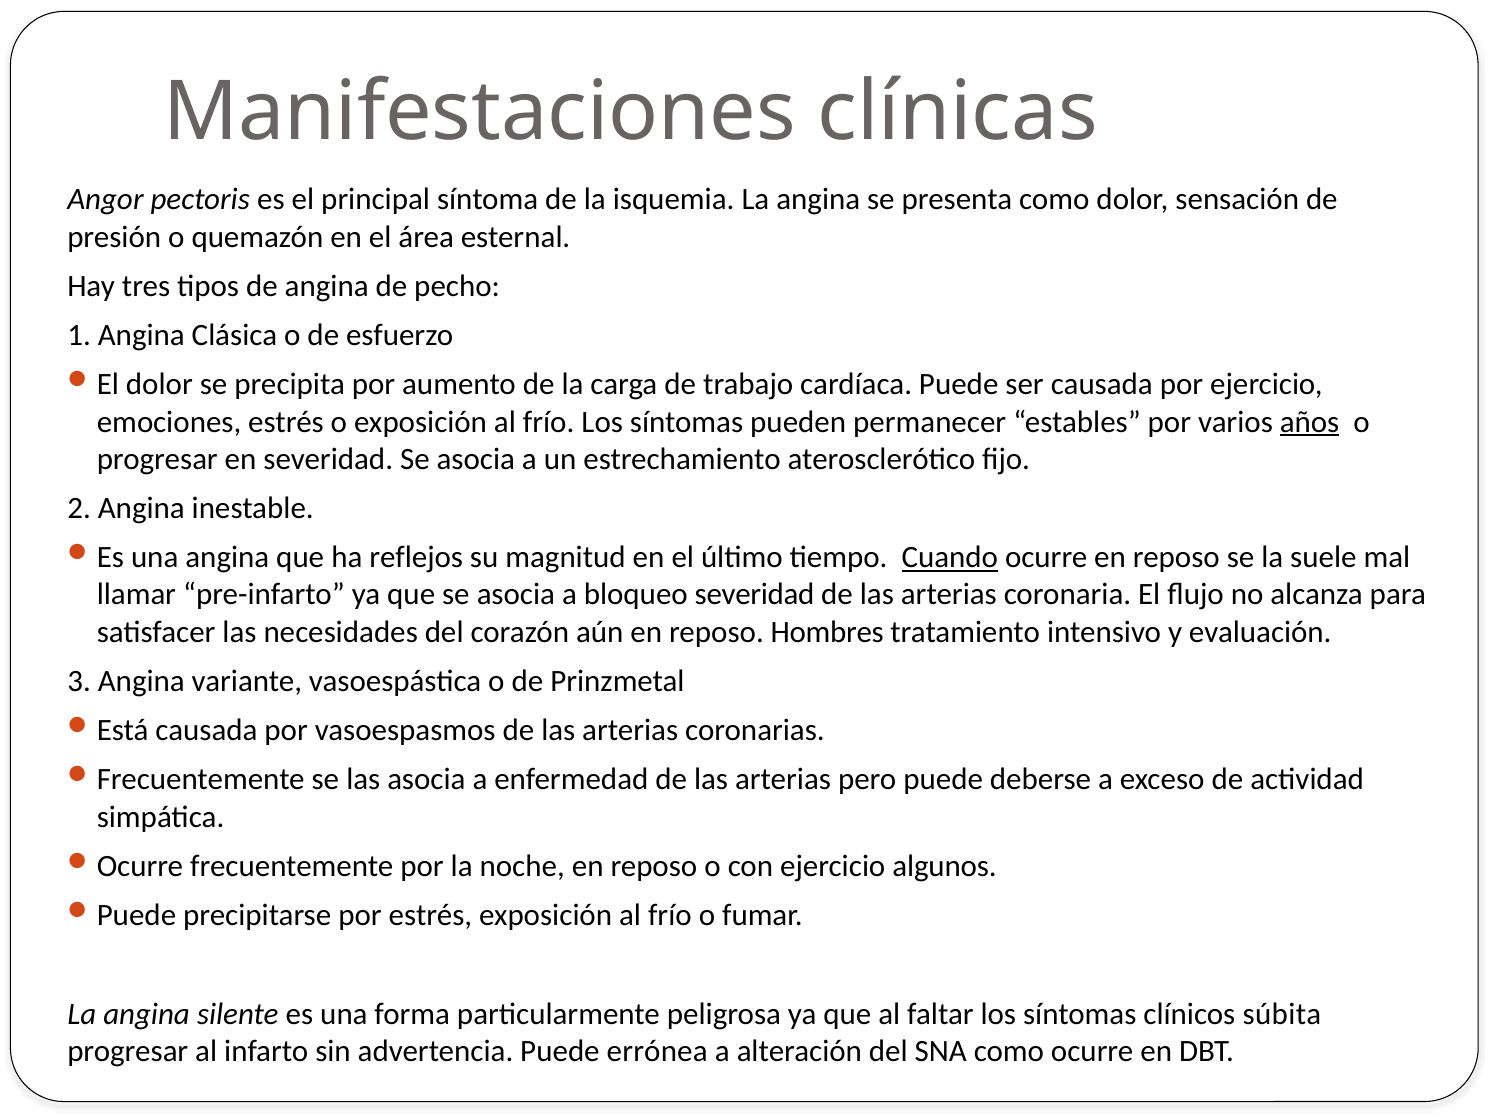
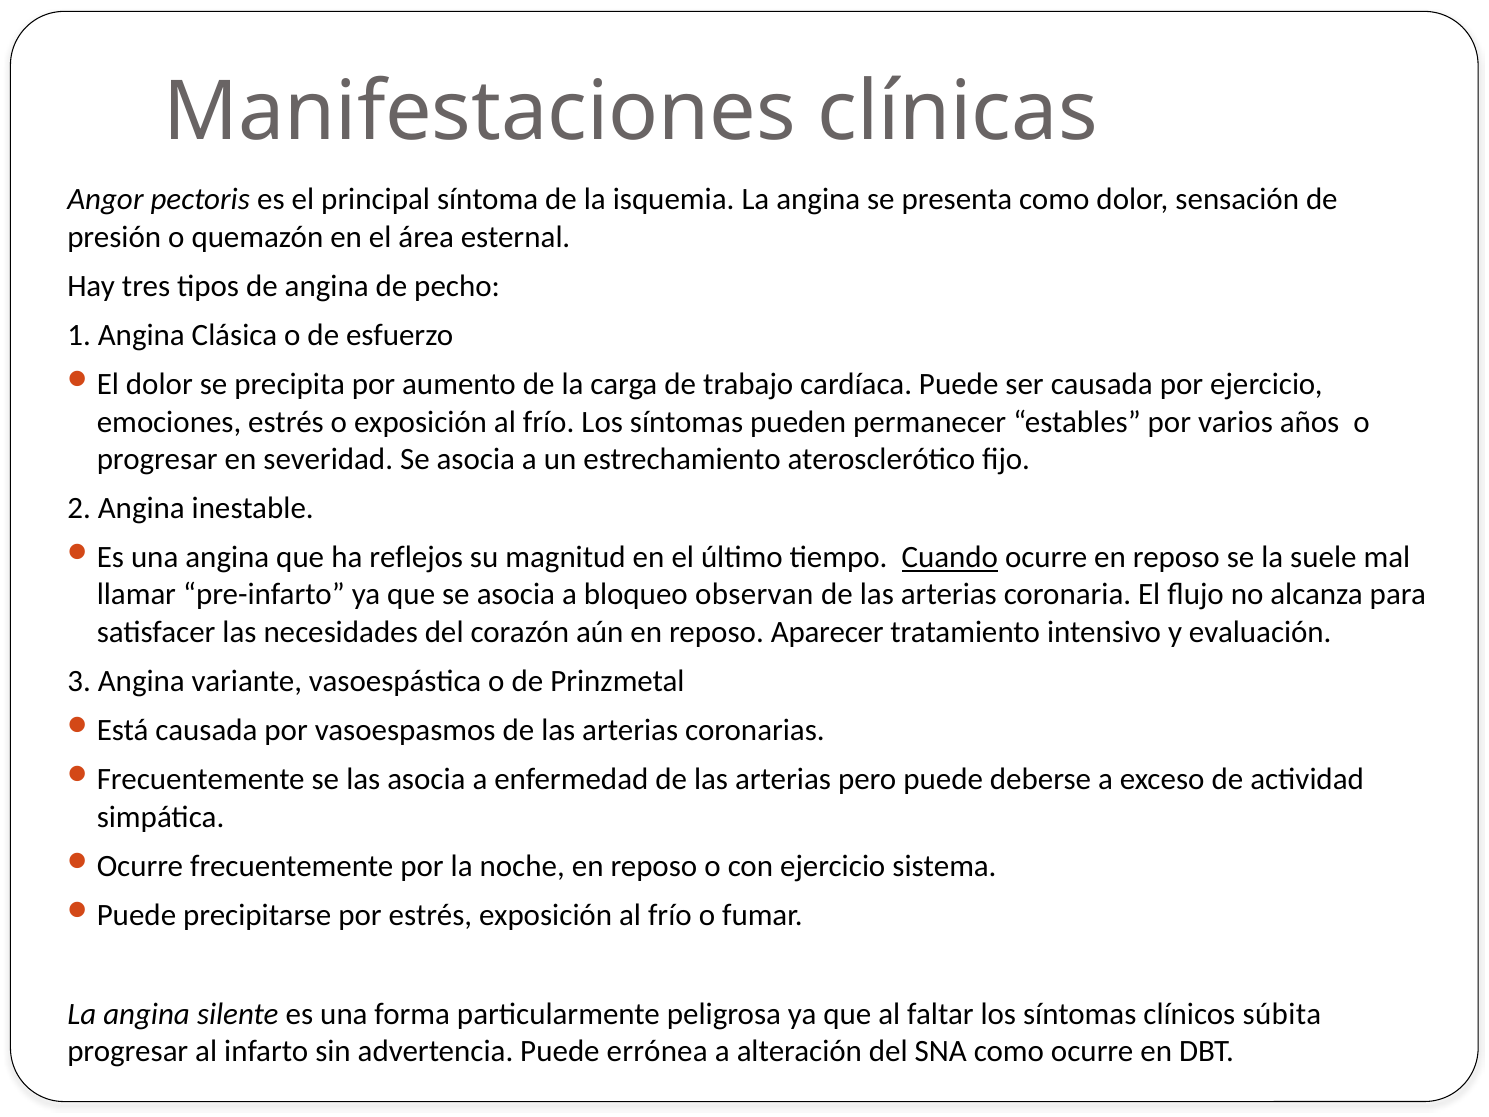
años underline: present -> none
bloqueo severidad: severidad -> observan
Hombres: Hombres -> Aparecer
algunos: algunos -> sistema
